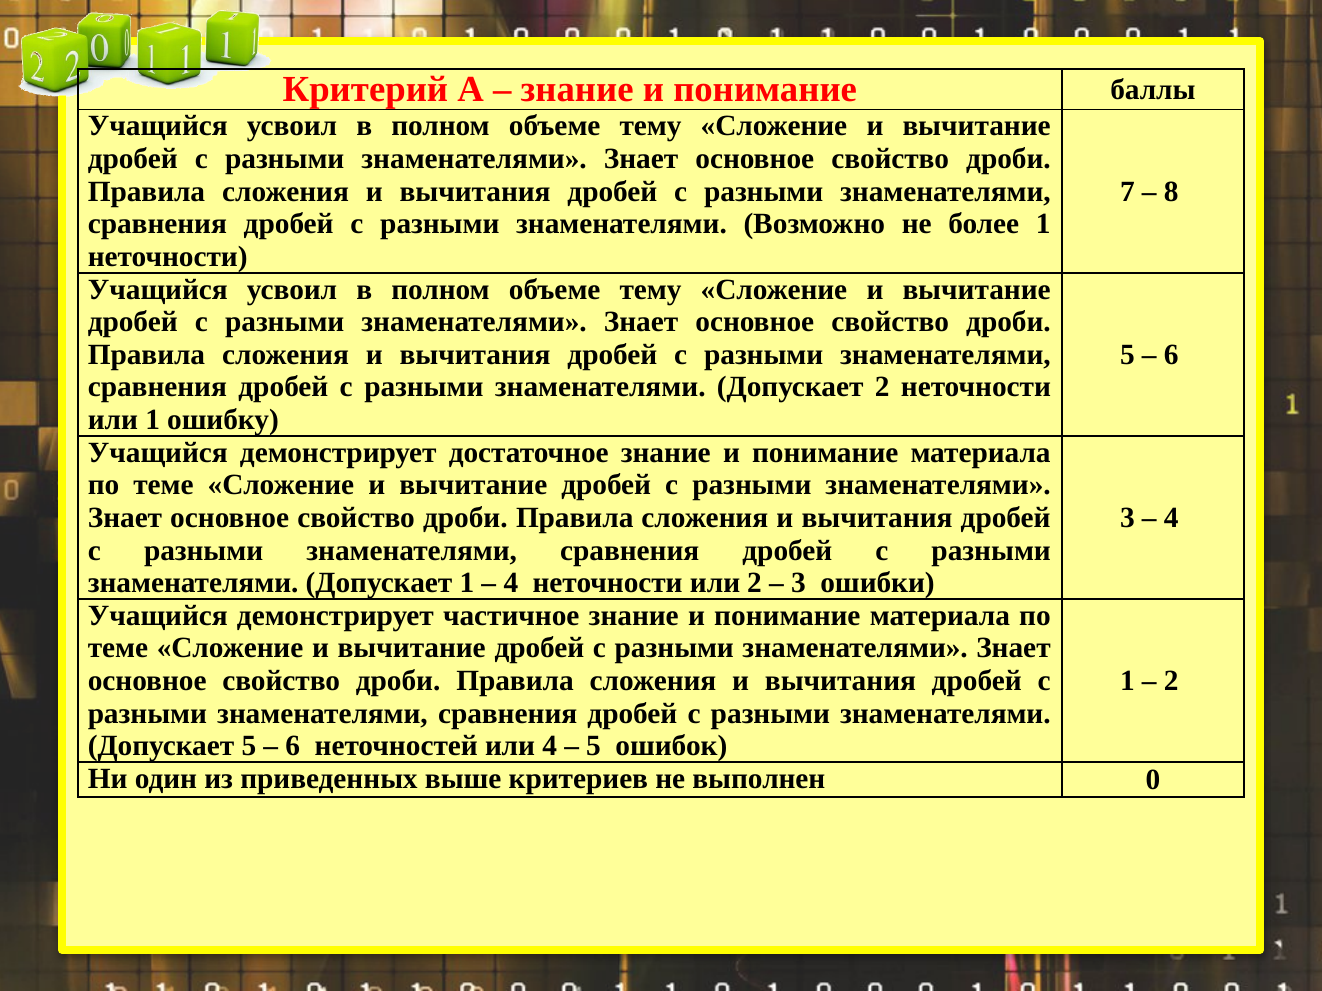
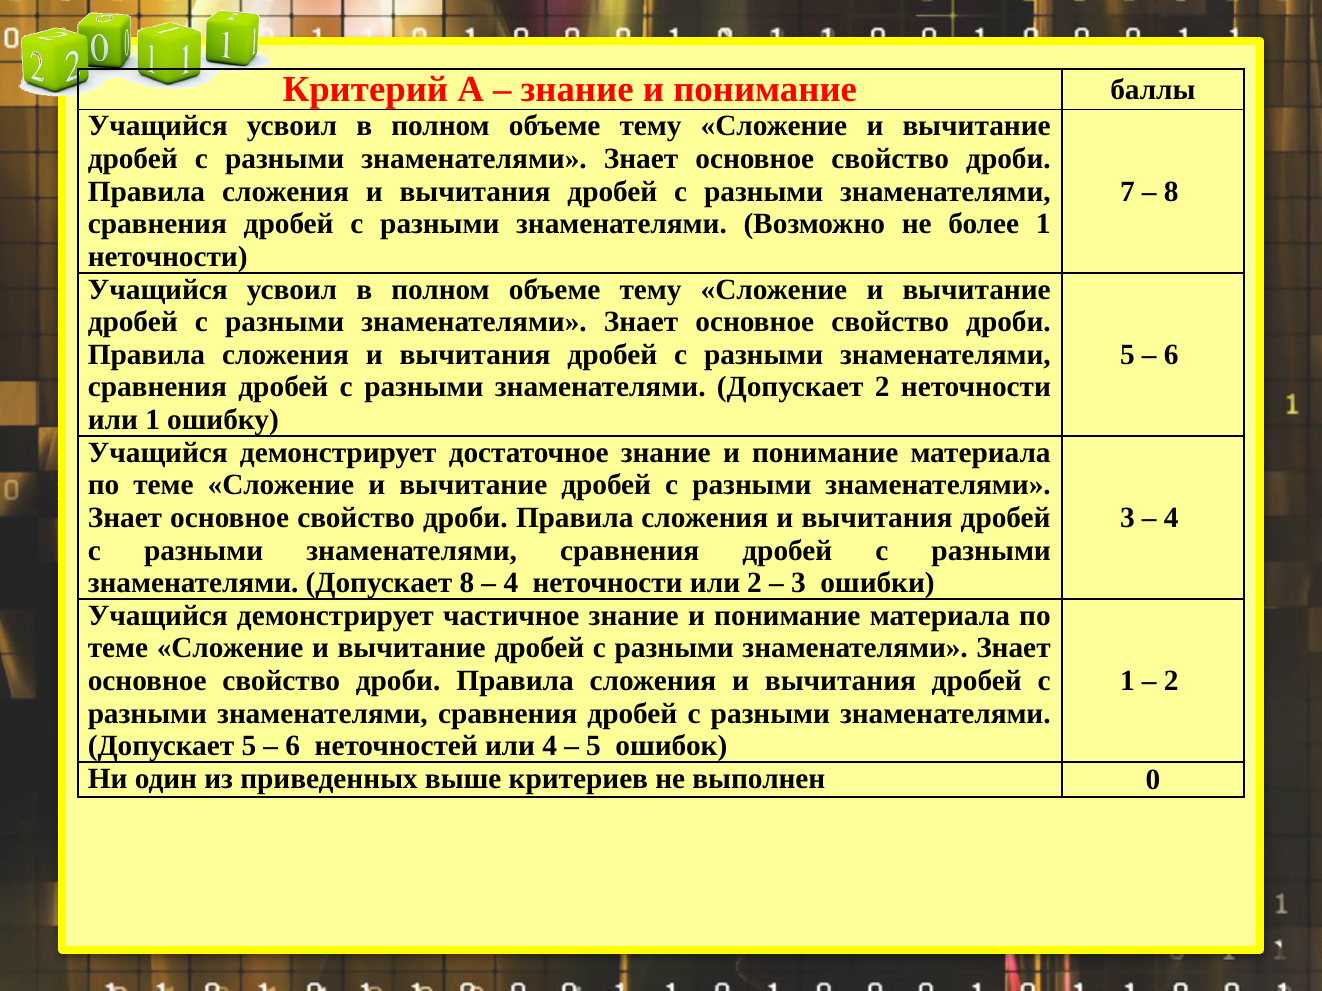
Допускает 1: 1 -> 8
